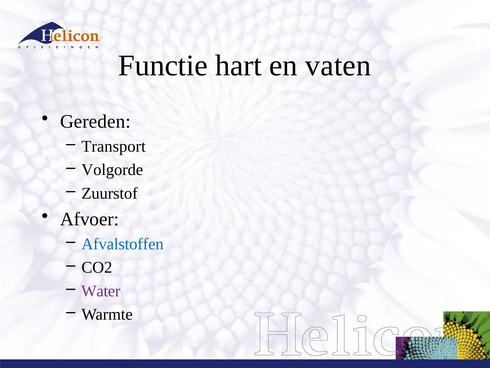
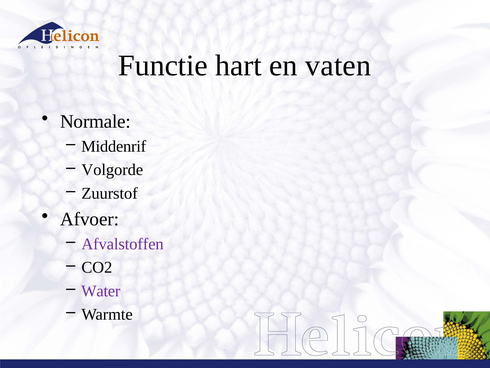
Gereden: Gereden -> Normale
Transport: Transport -> Middenrif
Afvalstoffen colour: blue -> purple
